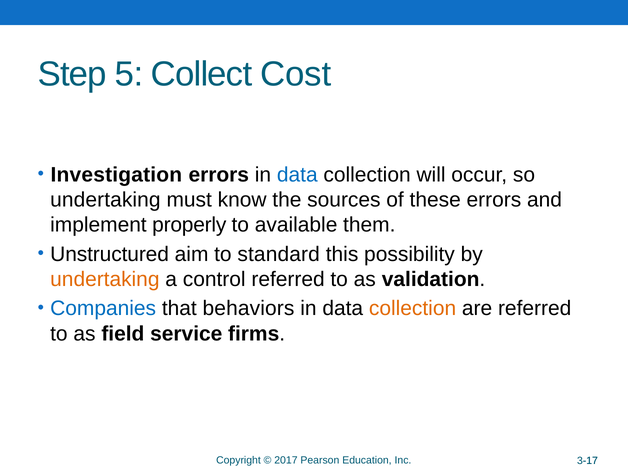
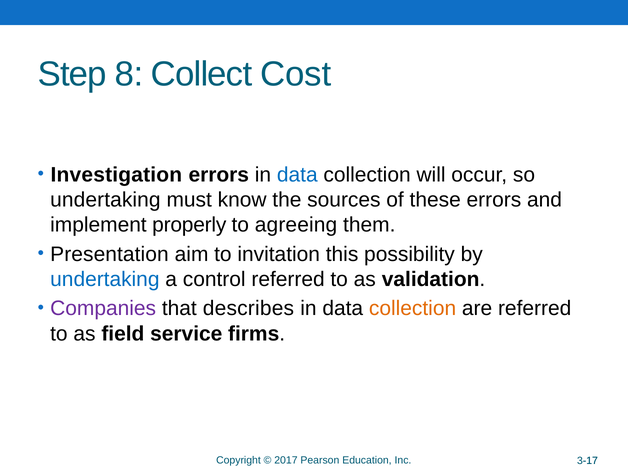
5: 5 -> 8
available: available -> agreeing
Unstructured: Unstructured -> Presentation
standard: standard -> invitation
undertaking at (105, 279) colour: orange -> blue
Companies colour: blue -> purple
behaviors: behaviors -> describes
